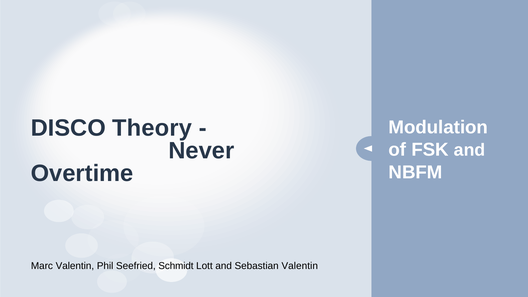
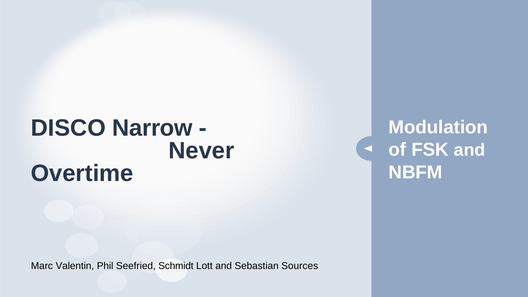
Theory: Theory -> Narrow
Sebastian Valentin: Valentin -> Sources
